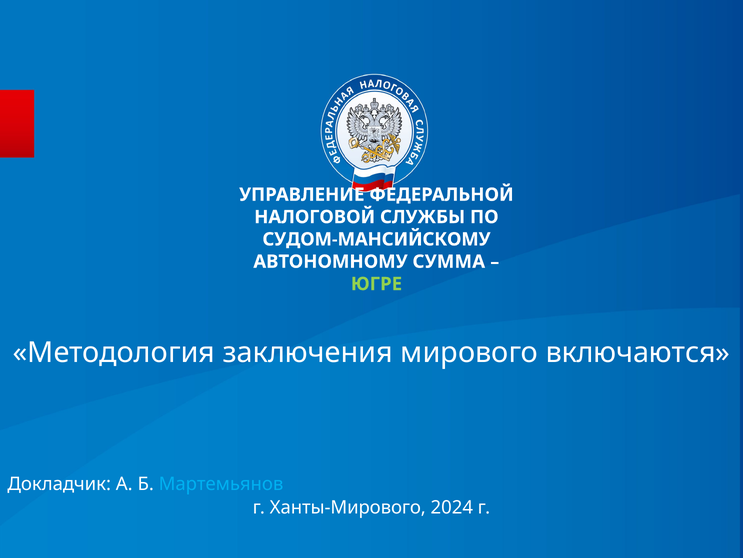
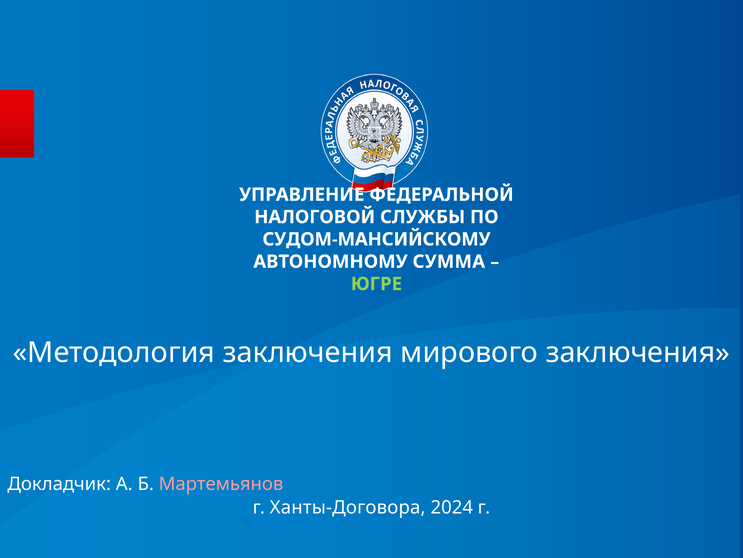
мирового включаются: включаются -> заключения
Мартемьянов colour: light blue -> pink
Ханты-Мирового: Ханты-Мирового -> Ханты-Договора
